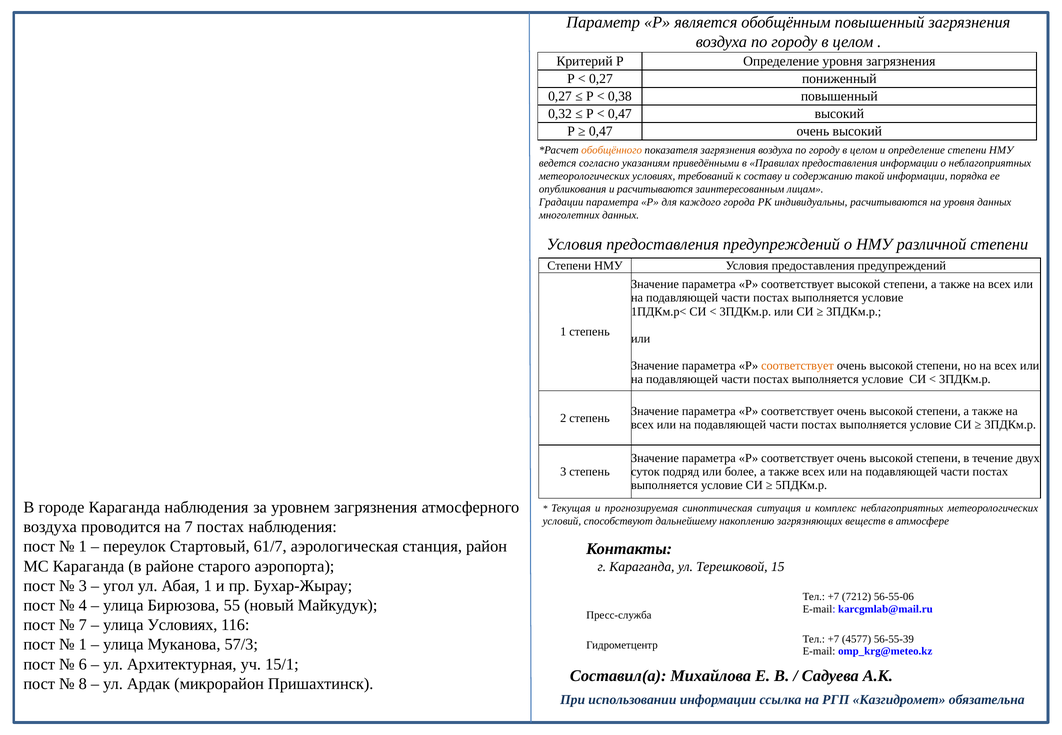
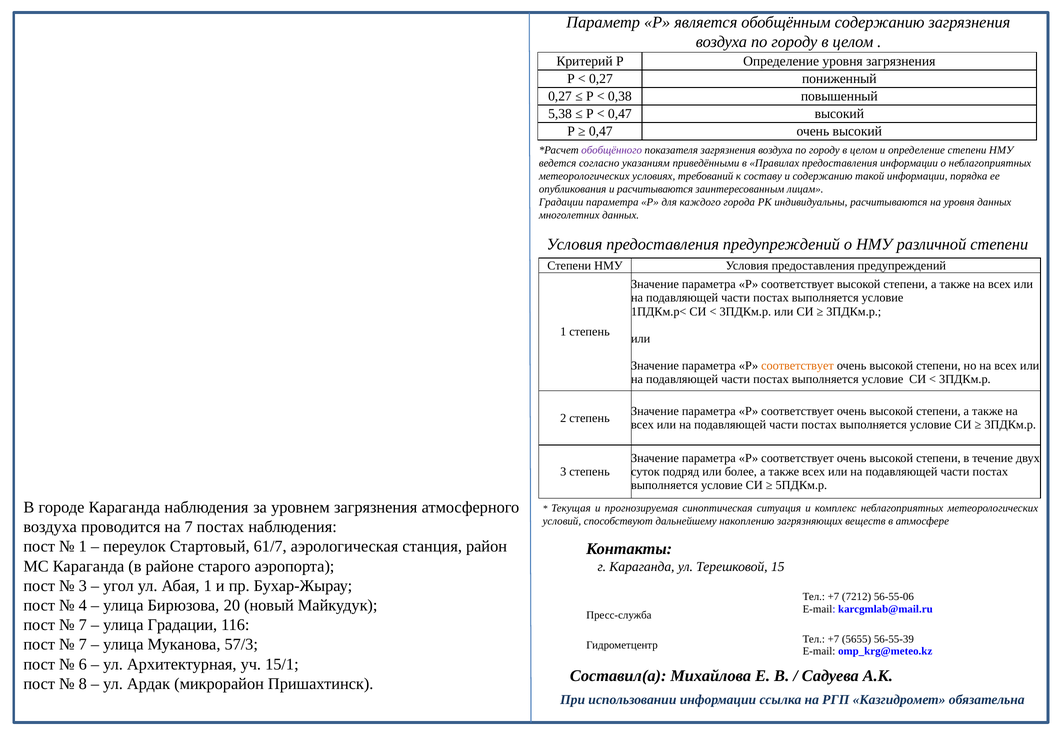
обобщённым повышенный: повышенный -> содержанию
0,32: 0,32 -> 5,38
обобщённого colour: orange -> purple
55: 55 -> 20
улица Условиях: Условиях -> Градации
4577: 4577 -> 5655
1 at (83, 645): 1 -> 7
